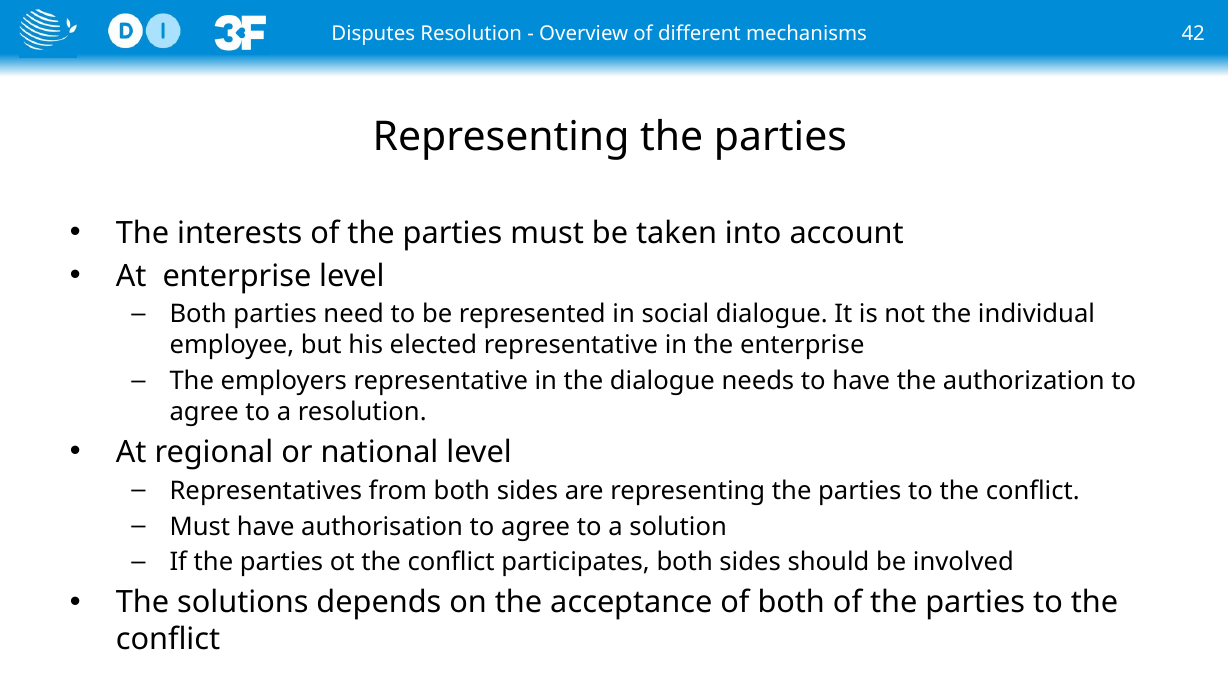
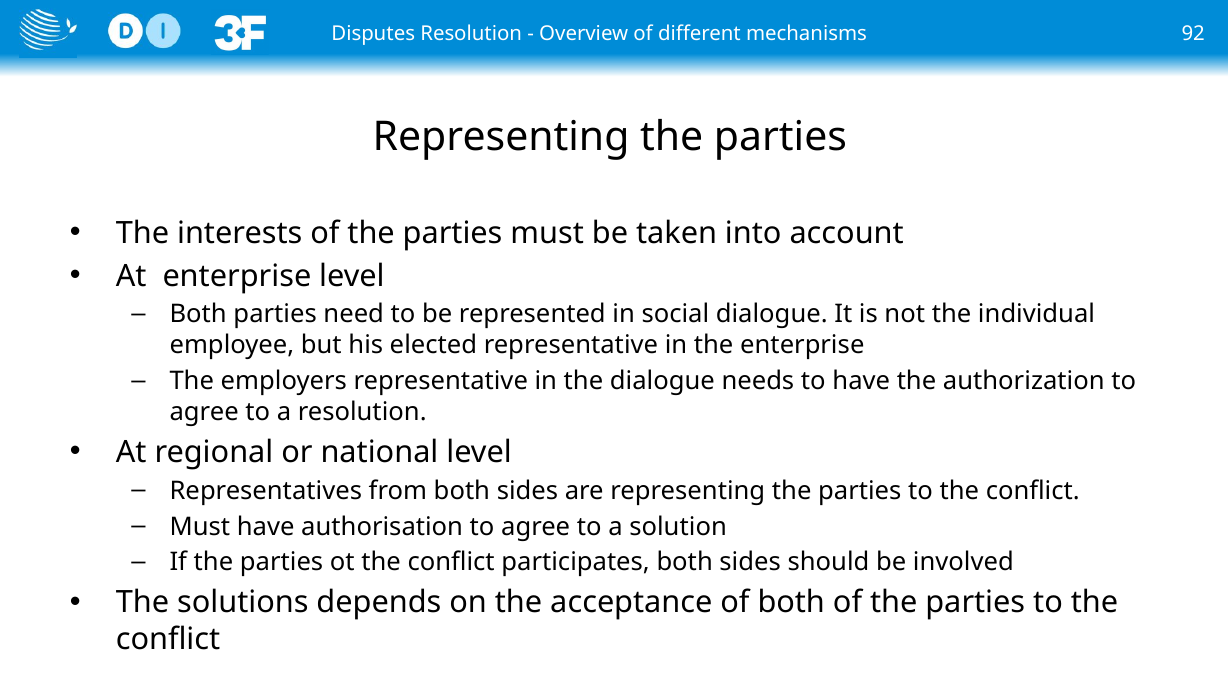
42: 42 -> 92
